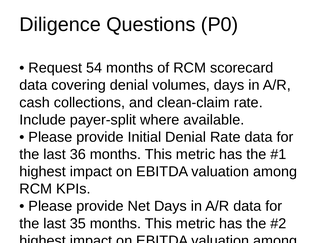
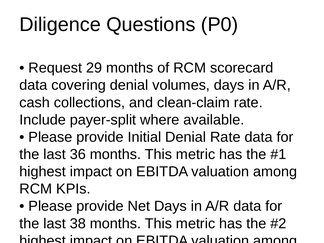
54: 54 -> 29
35: 35 -> 38
